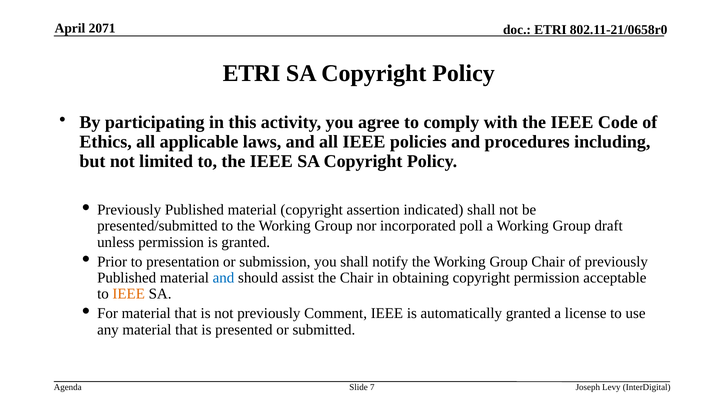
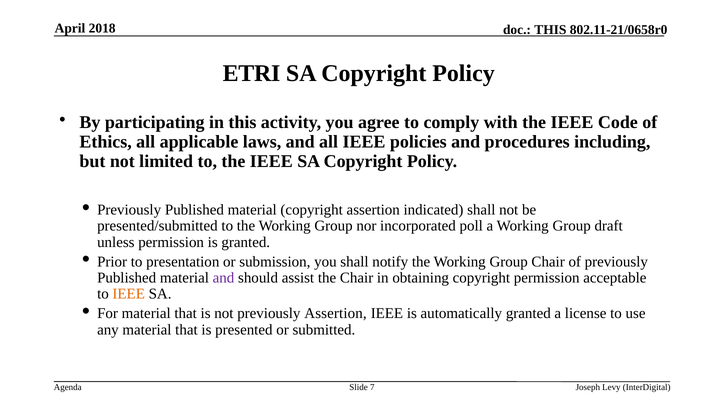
2071: 2071 -> 2018
ETRI at (550, 30): ETRI -> THIS
and at (224, 278) colour: blue -> purple
previously Comment: Comment -> Assertion
